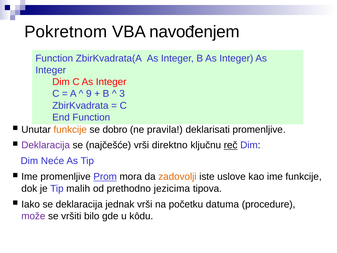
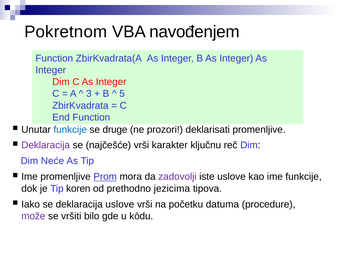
9: 9 -> 3
3: 3 -> 5
funkcije at (70, 129) colour: orange -> blue
dobro: dobro -> druge
pravila: pravila -> prozori
direktno: direktno -> karakter
reč underline: present -> none
zadovolji colour: orange -> purple
malih: malih -> koren
deklaracija jednak: jednak -> uslove
